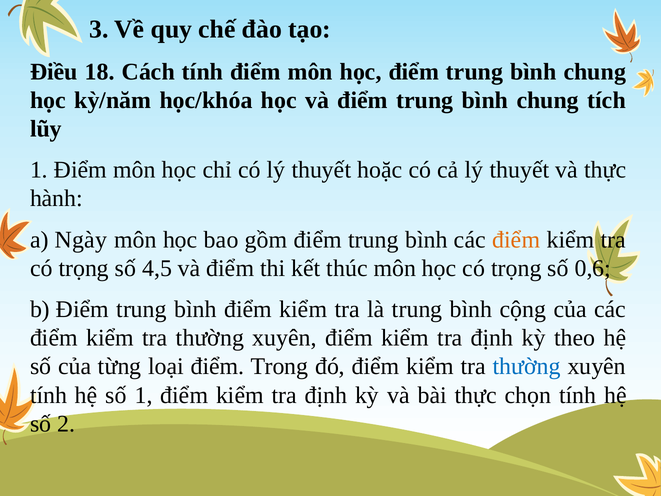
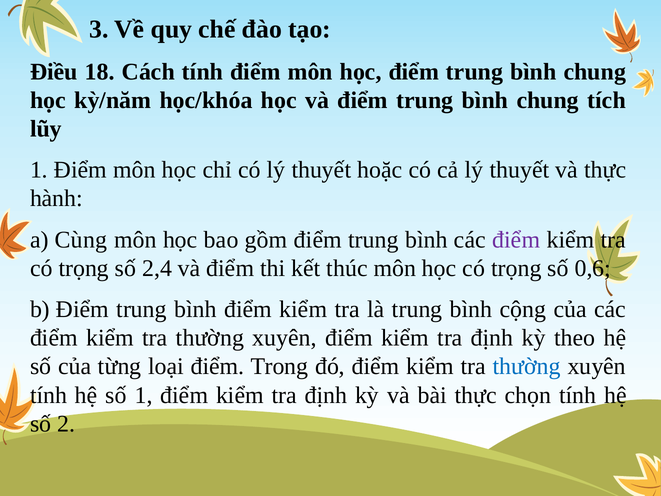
Ngày: Ngày -> Cùng
điểm at (516, 240) colour: orange -> purple
4,5: 4,5 -> 2,4
